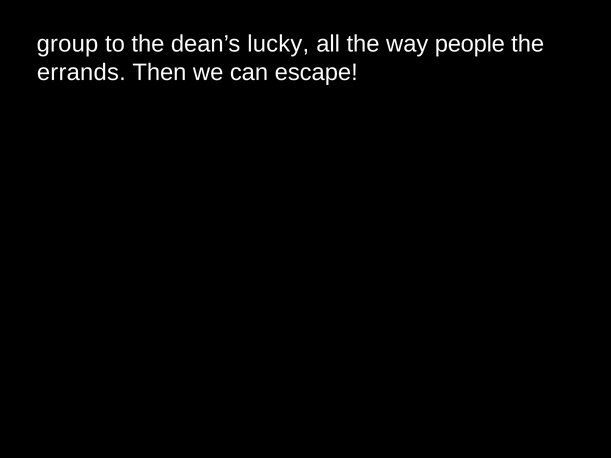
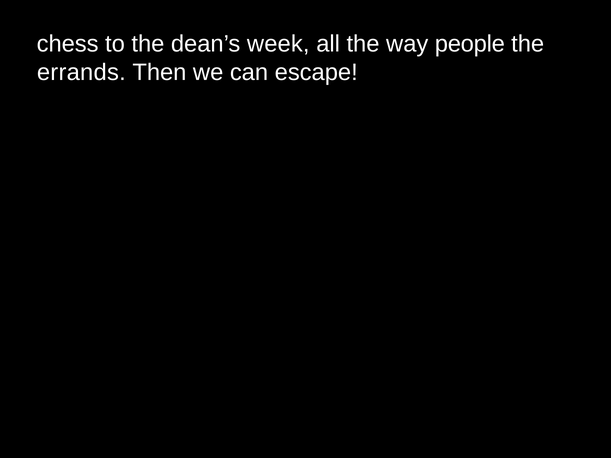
group: group -> chess
lucky: lucky -> week
